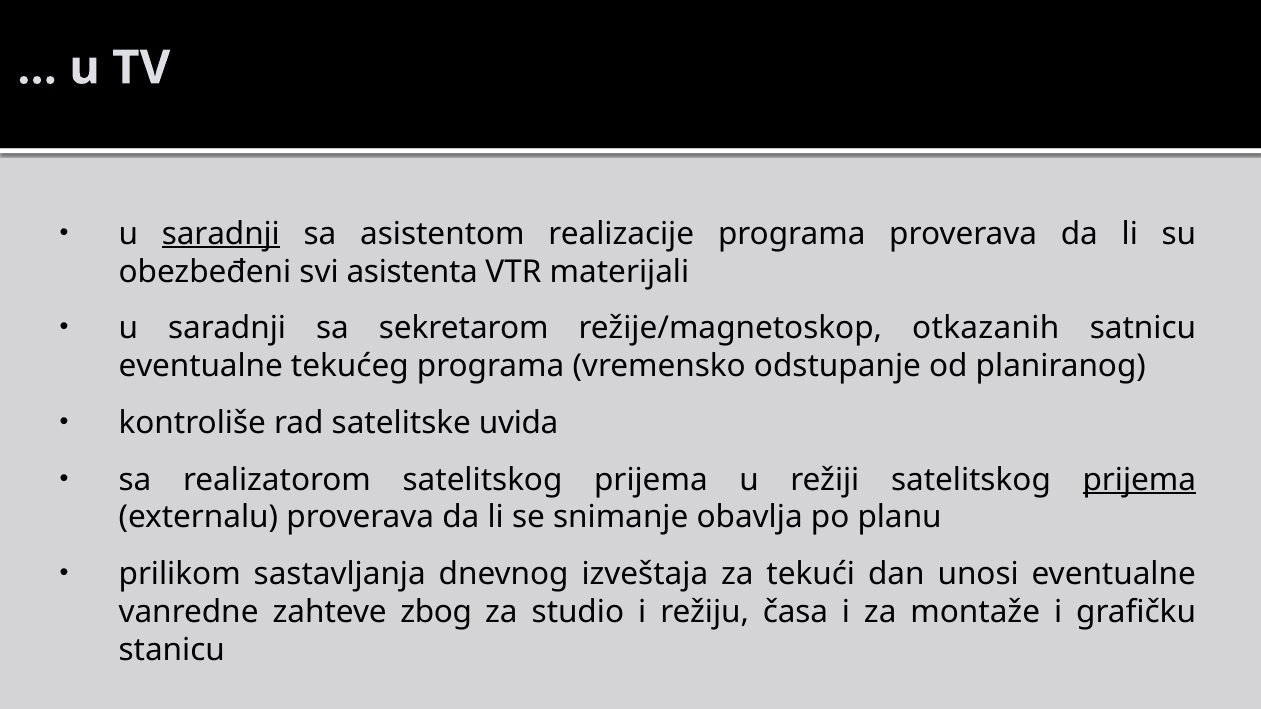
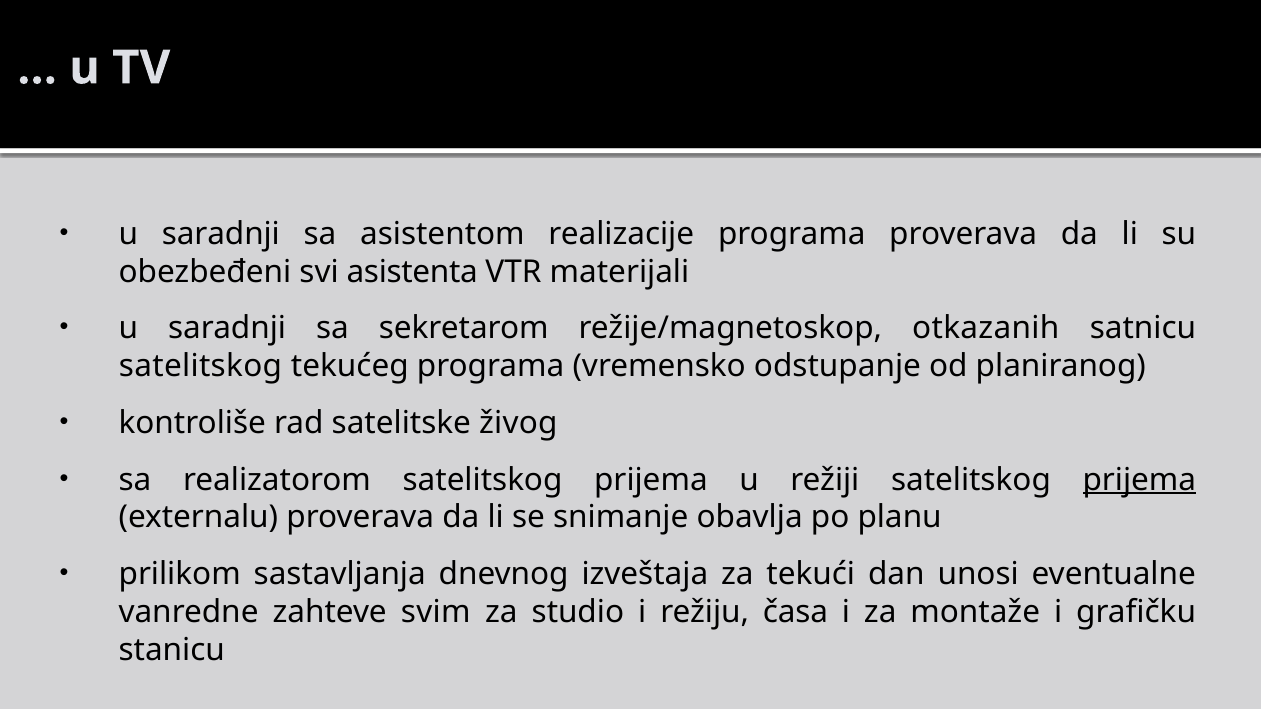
saradnji at (221, 234) underline: present -> none
eventualne at (201, 366): eventualne -> satelitskog
uvida: uvida -> živog
zbog: zbog -> svim
